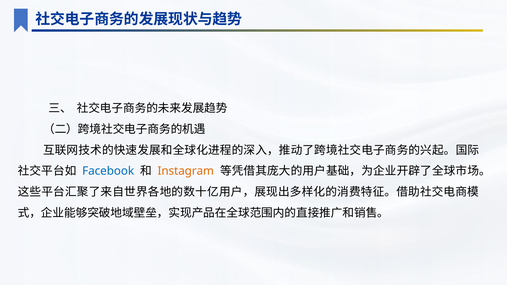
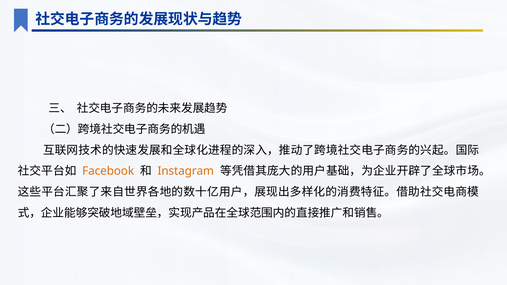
Facebook colour: blue -> orange
